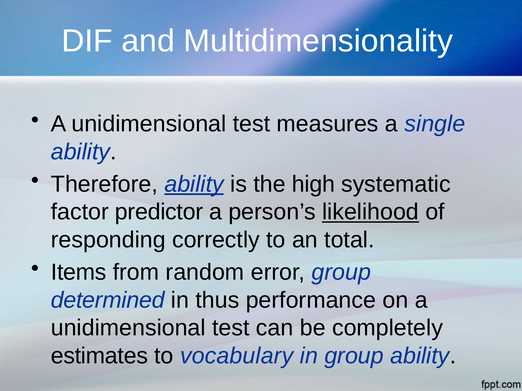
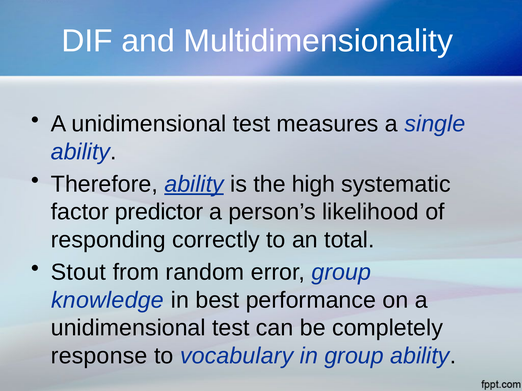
likelihood underline: present -> none
Items: Items -> Stout
determined: determined -> knowledge
thus: thus -> best
estimates: estimates -> response
